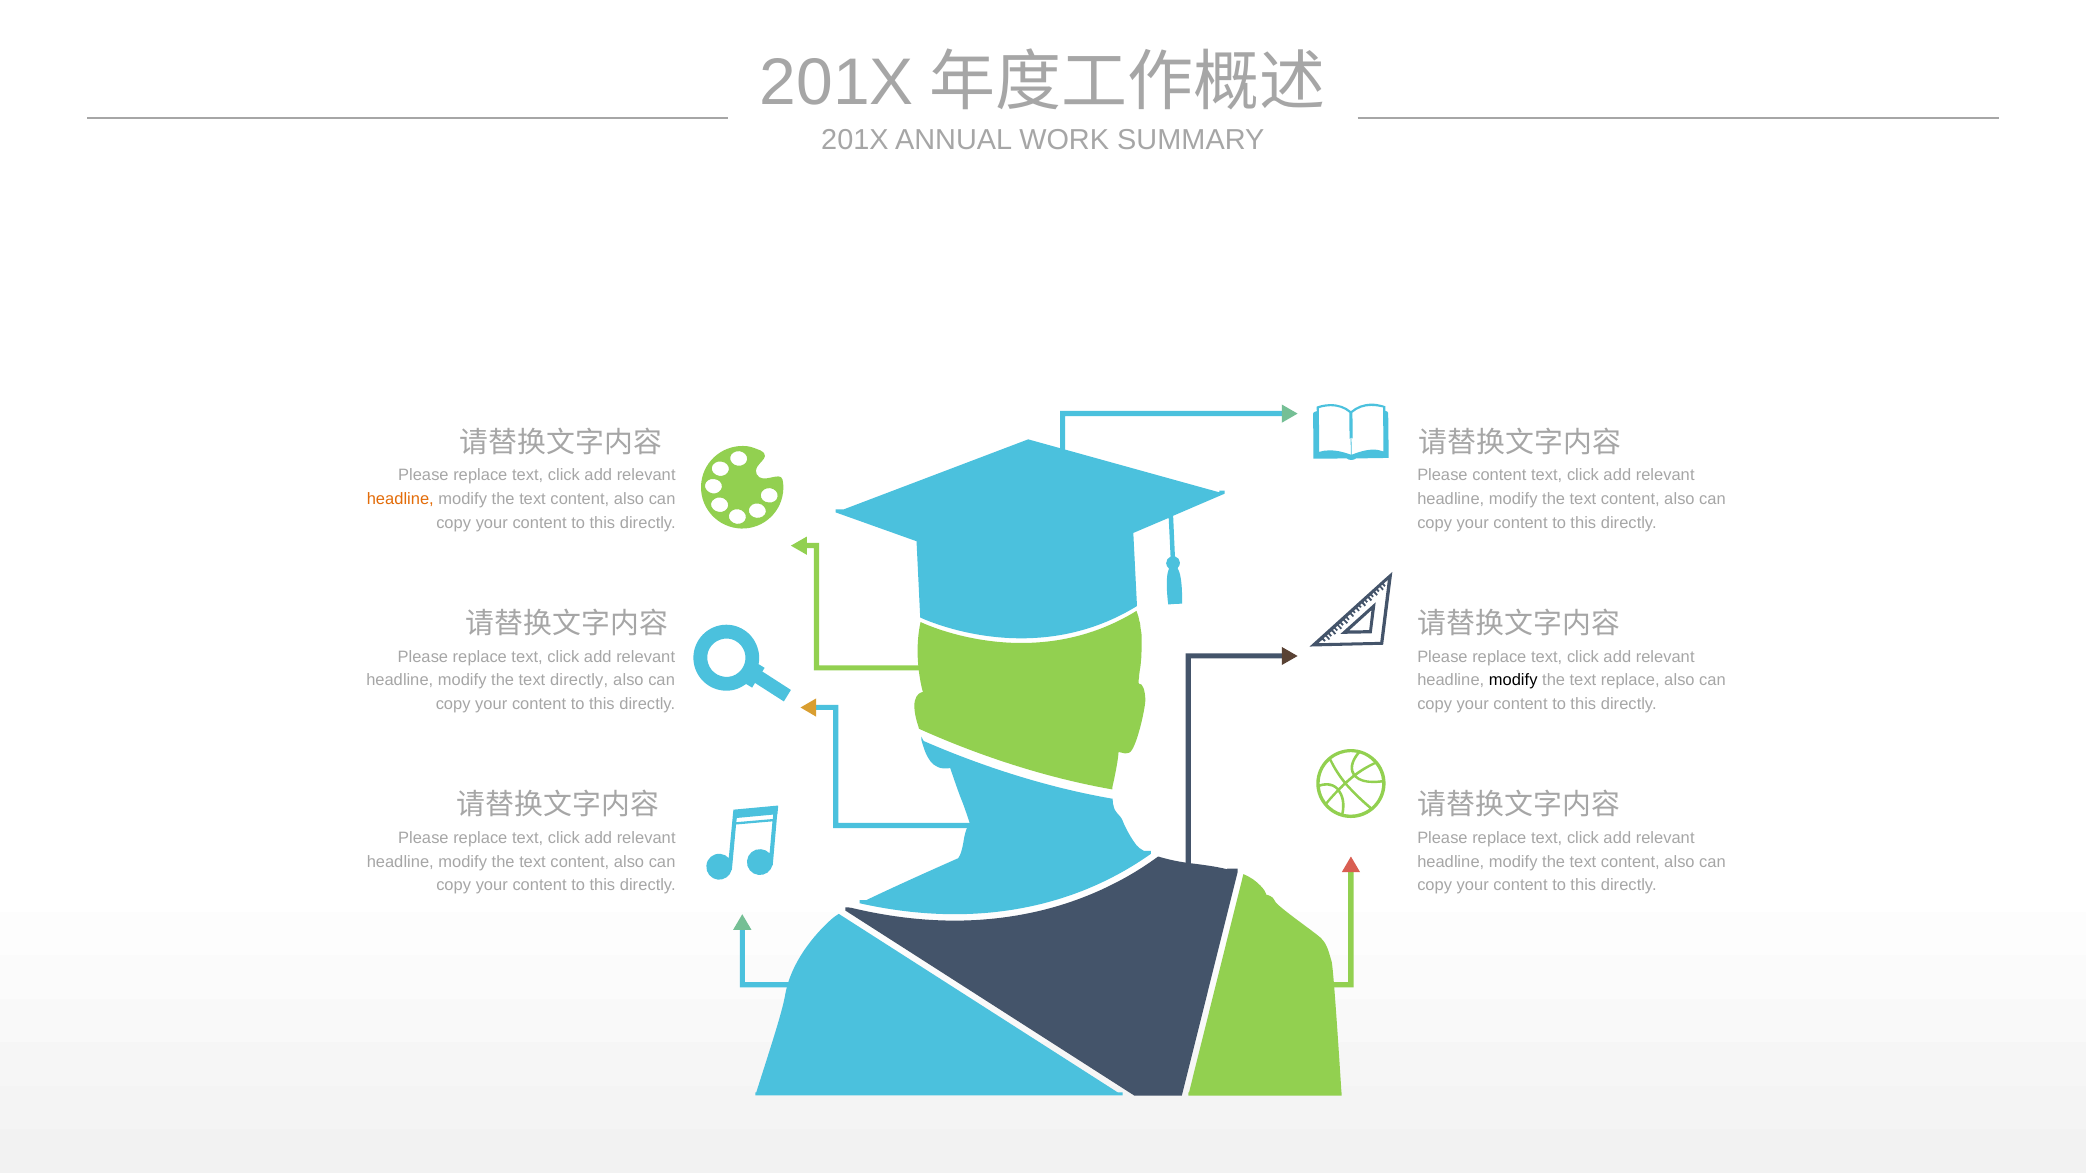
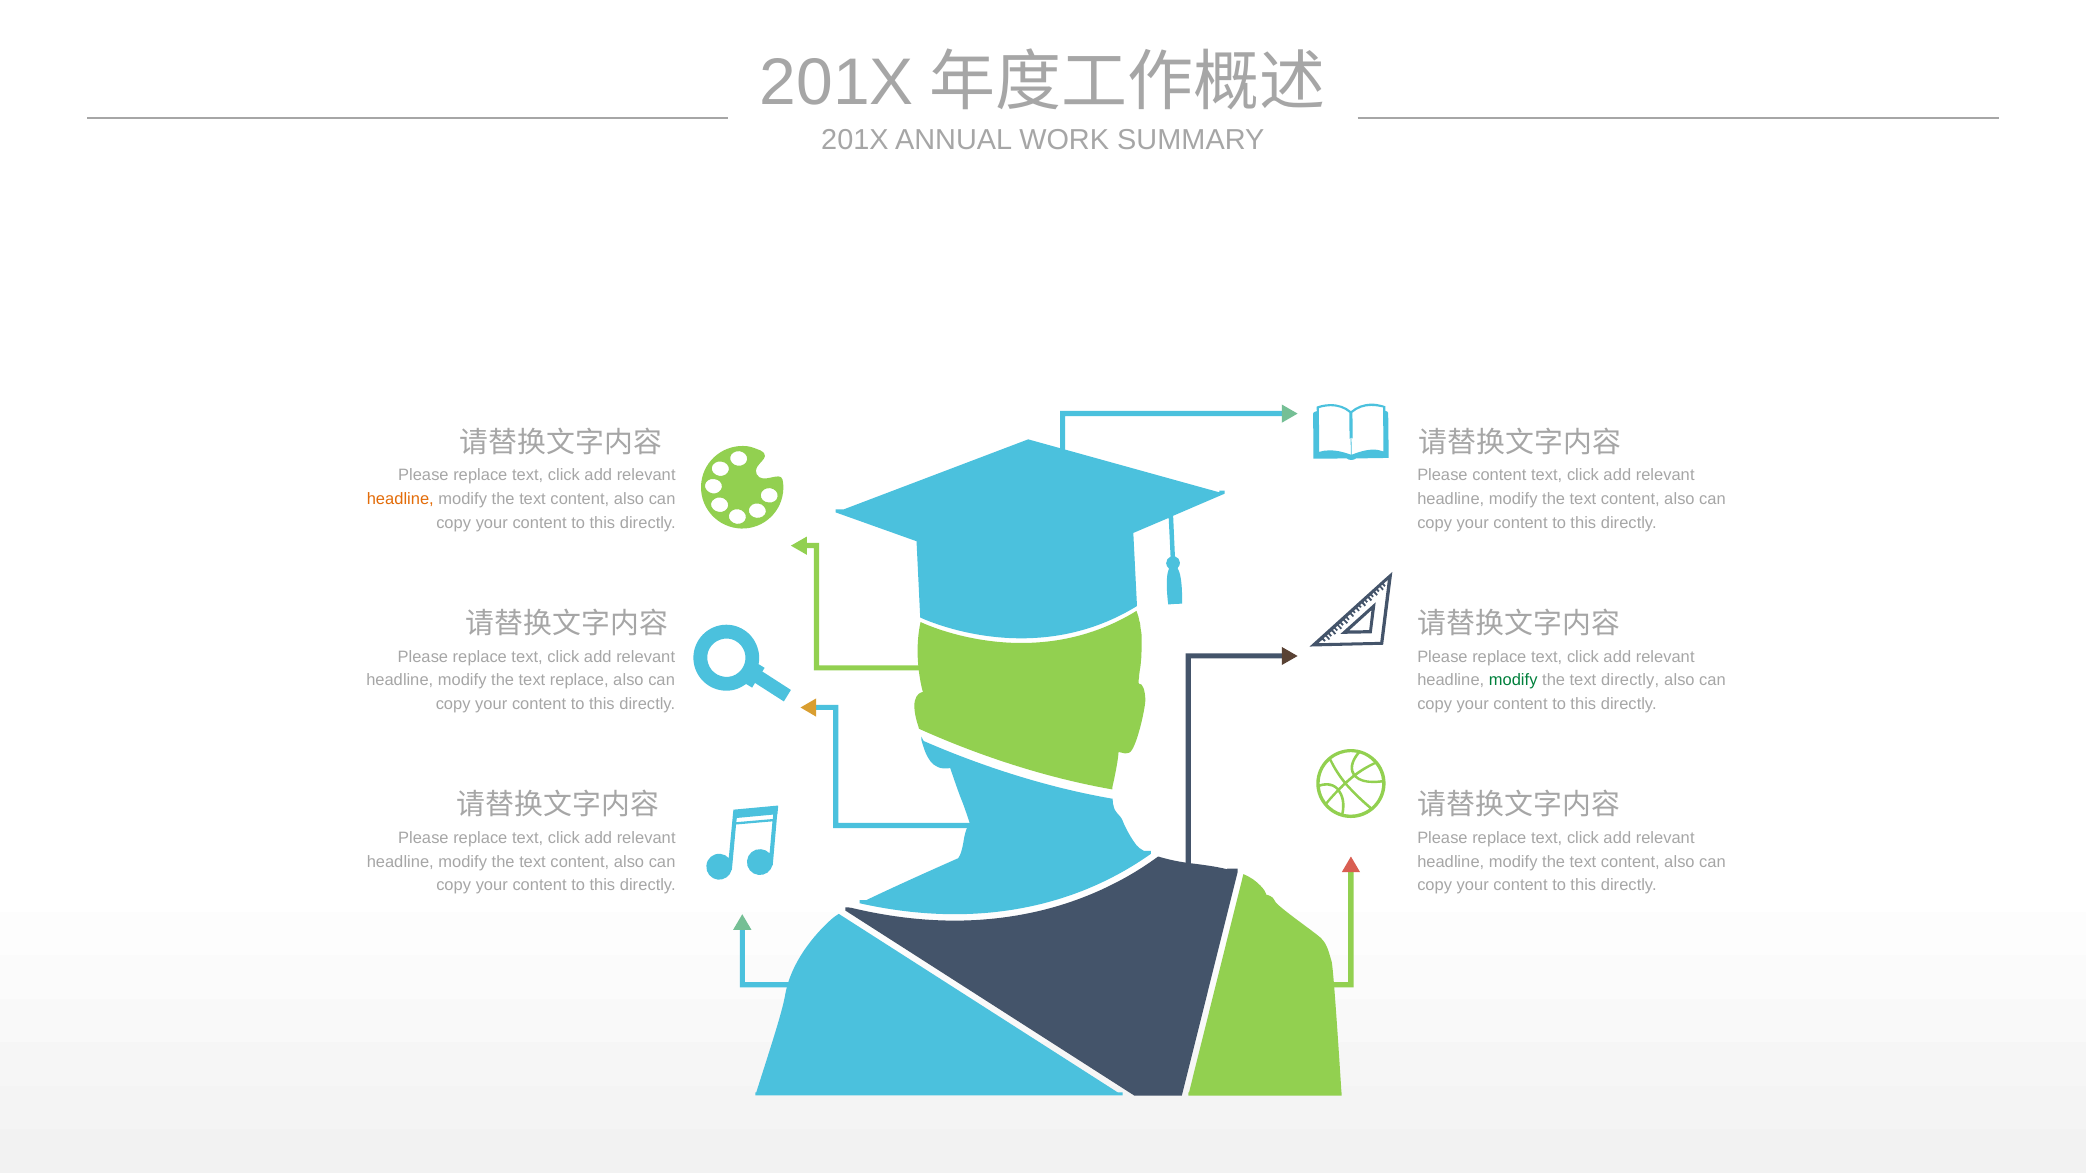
text directly: directly -> replace
modify at (1513, 681) colour: black -> green
text replace: replace -> directly
